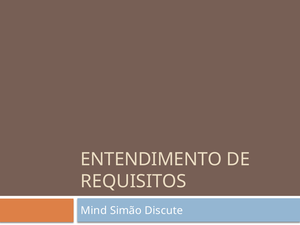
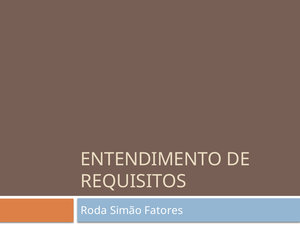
Mind: Mind -> Roda
Discute: Discute -> Fatores
